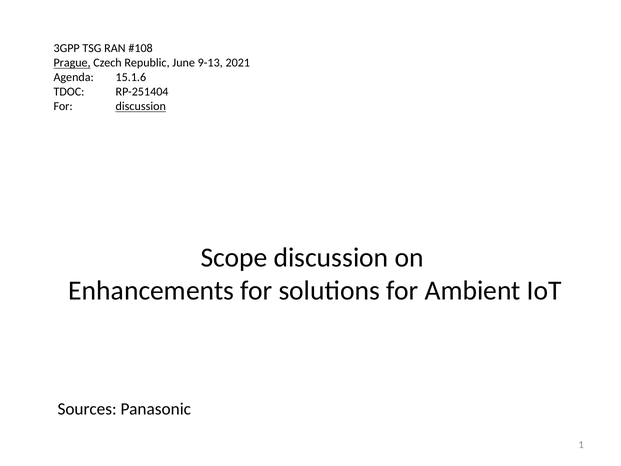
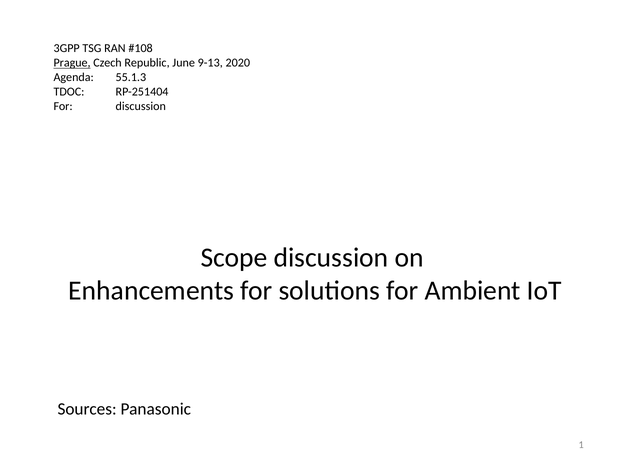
2021: 2021 -> 2020
15.1.6: 15.1.6 -> 55.1.3
discussion at (141, 106) underline: present -> none
